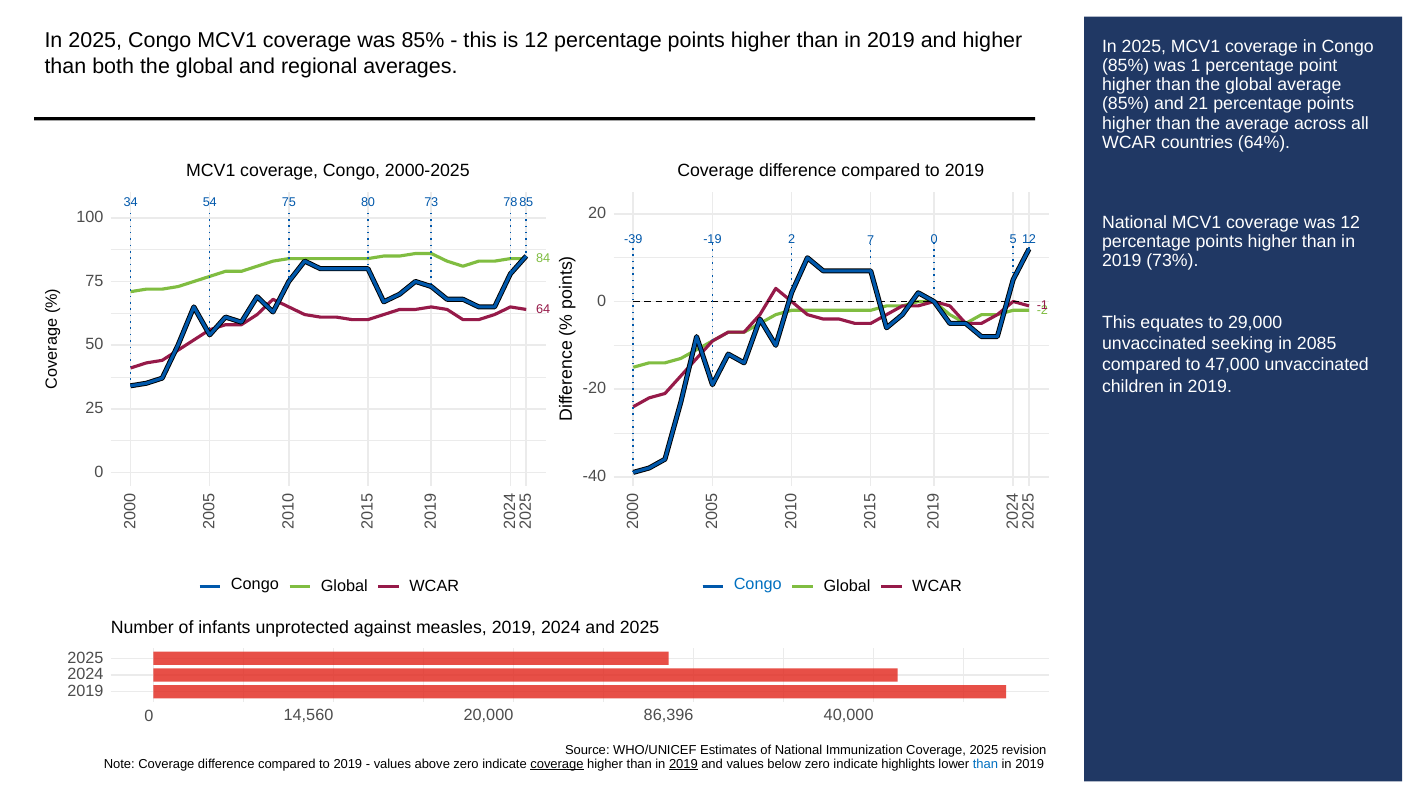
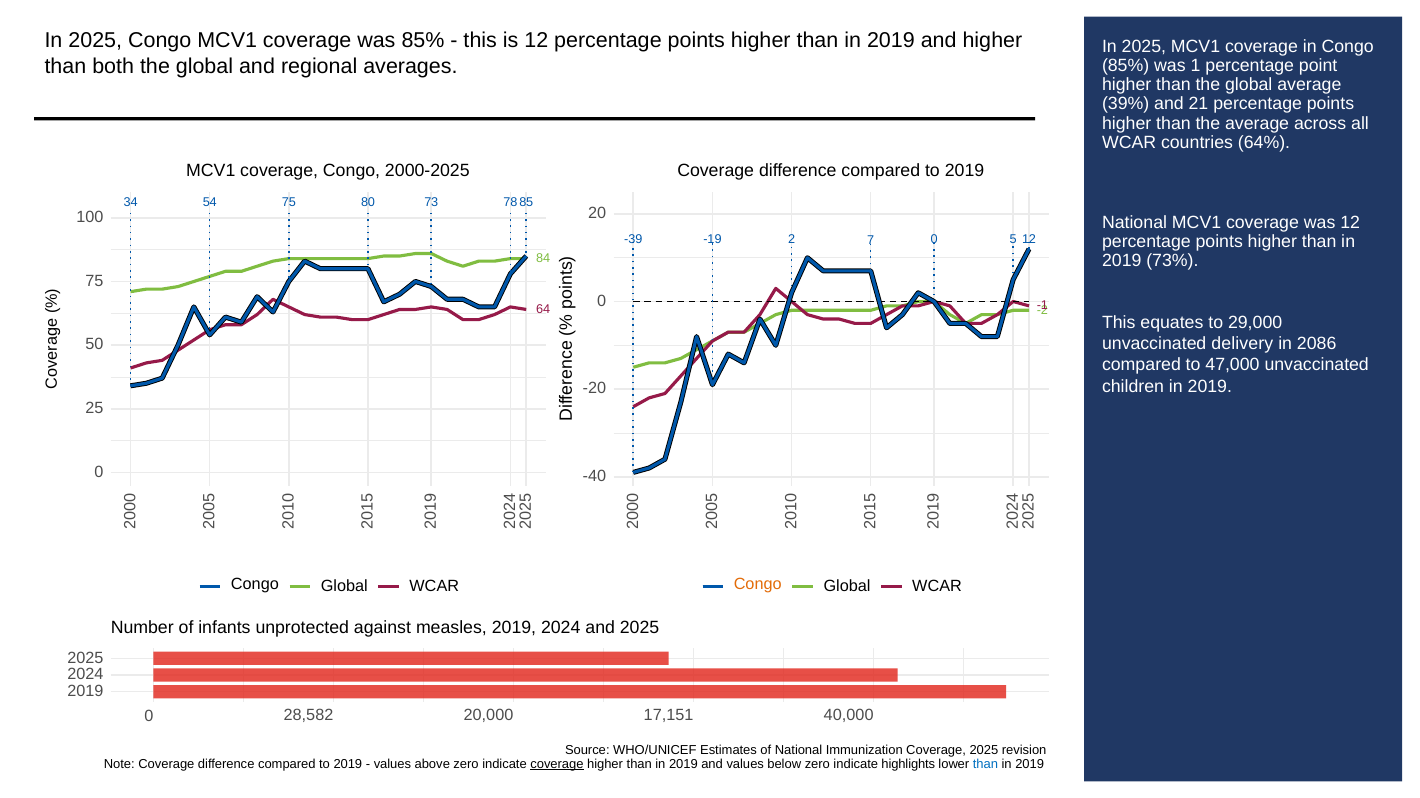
85% at (1126, 104): 85% -> 39%
seeking: seeking -> delivery
2085: 2085 -> 2086
Congo at (758, 585) colour: blue -> orange
14,560: 14,560 -> 28,582
86,396: 86,396 -> 17,151
2019 at (683, 765) underline: present -> none
